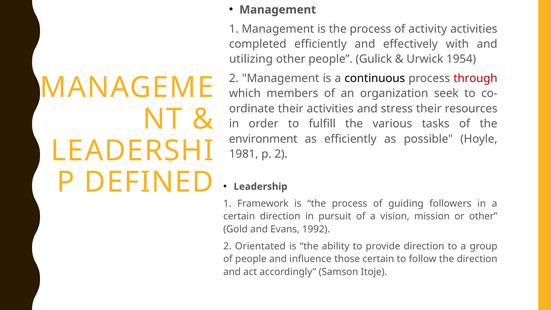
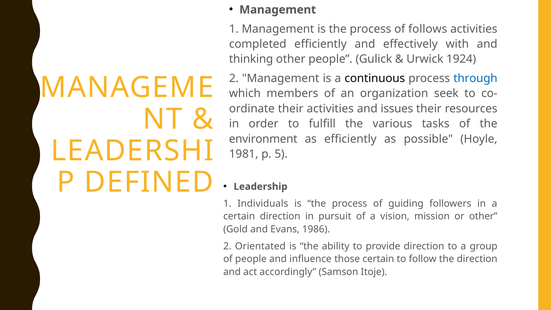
activity: activity -> follows
utilizing: utilizing -> thinking
1954: 1954 -> 1924
through colour: red -> blue
stress: stress -> issues
p 2: 2 -> 5
Framework: Framework -> Individuals
1992: 1992 -> 1986
